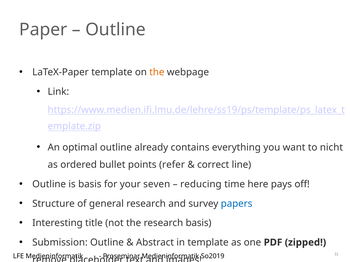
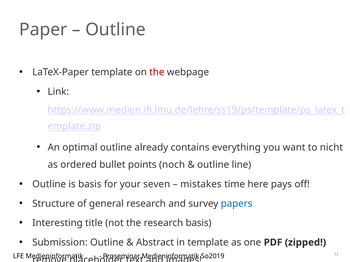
the at (157, 72) colour: orange -> red
refer: refer -> noch
correct at (213, 165): correct -> outline
reducing: reducing -> mistakes
